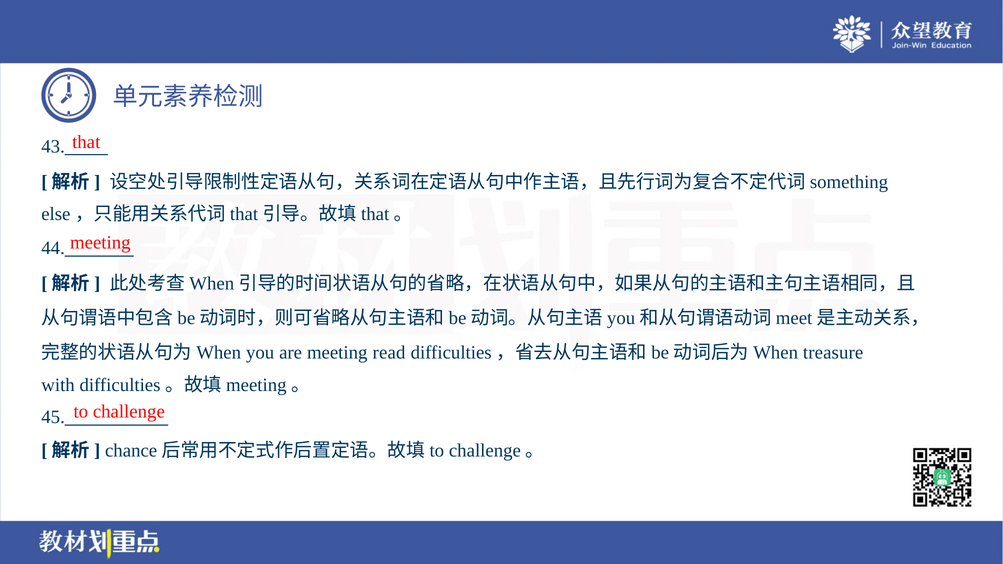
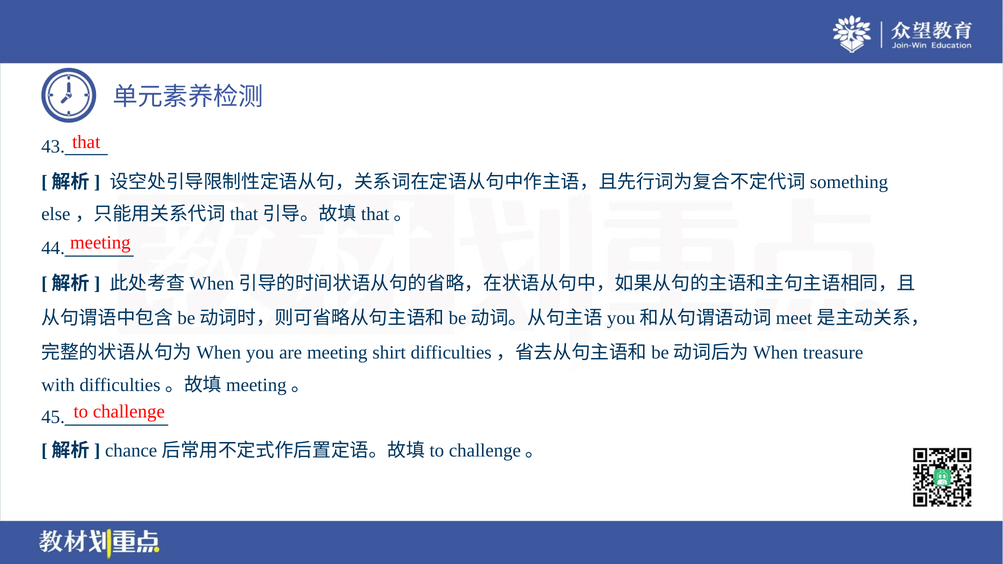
read: read -> shirt
